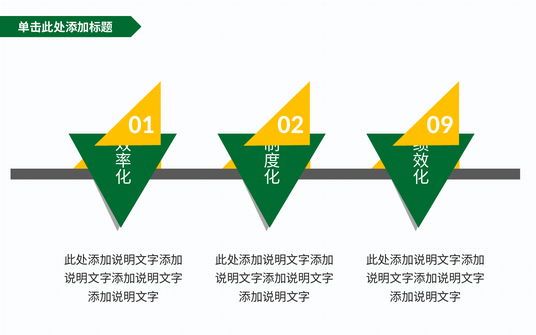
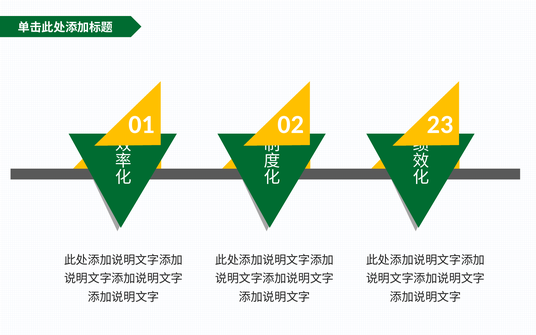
09: 09 -> 23
